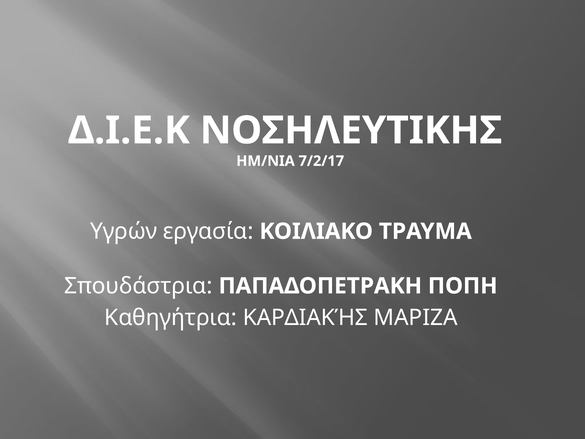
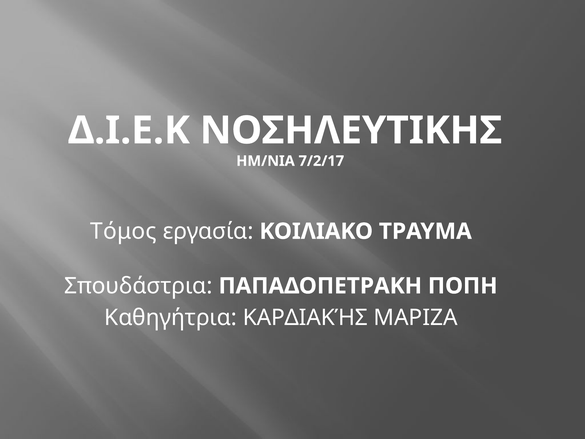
Υγρών: Υγρών -> Τόμος
